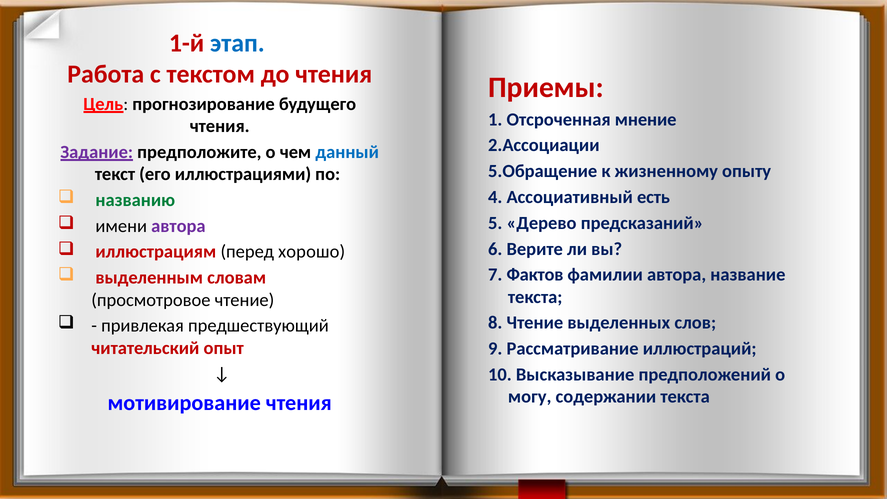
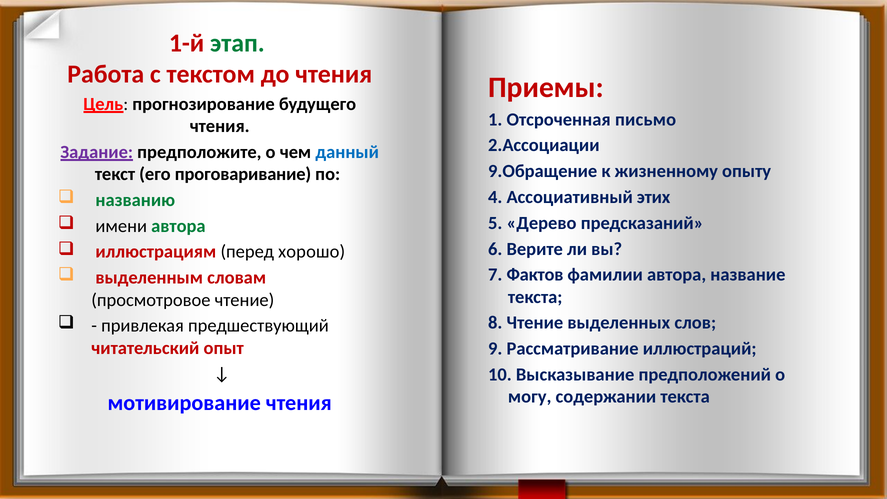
этап colour: blue -> green
мнение: мнение -> письмо
5.Обращение: 5.Обращение -> 9.Обращение
иллюстрациями: иллюстрациями -> проговаривание
есть: есть -> этих
автора at (178, 226) colour: purple -> green
